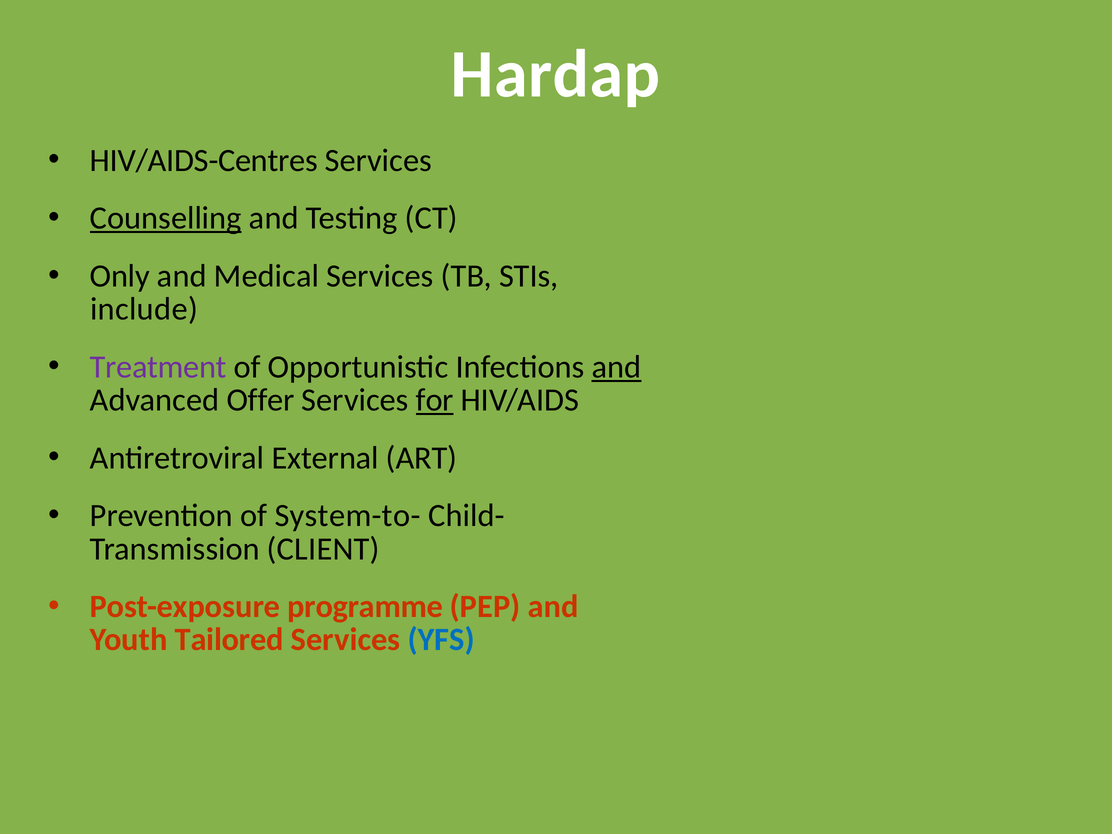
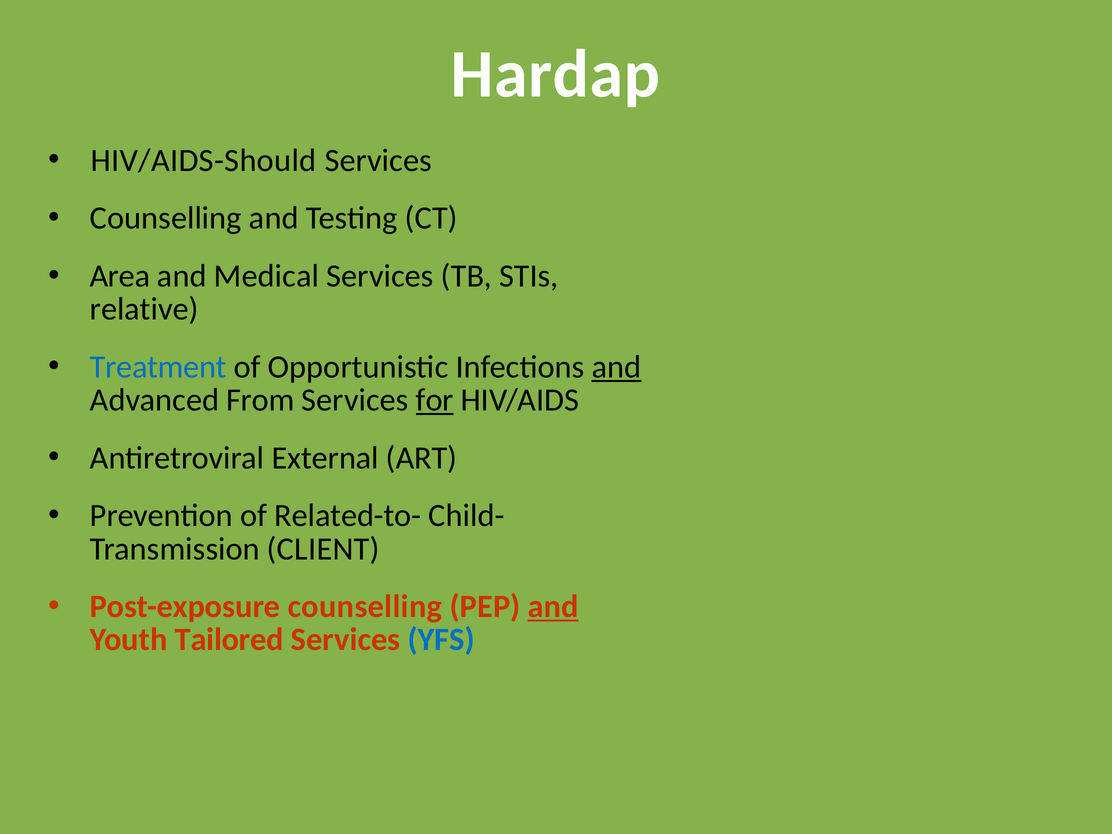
HIV/AIDS-Centres: HIV/AIDS-Centres -> HIV/AIDS-Should
Counselling at (166, 218) underline: present -> none
Only: Only -> Area
include: include -> relative
Treatment colour: purple -> blue
Offer: Offer -> From
System-to-: System-to- -> Related-to-
Post-exposure programme: programme -> counselling
and at (553, 607) underline: none -> present
